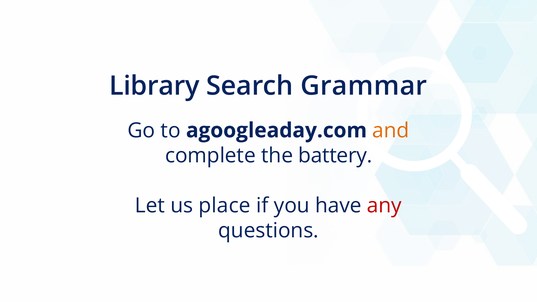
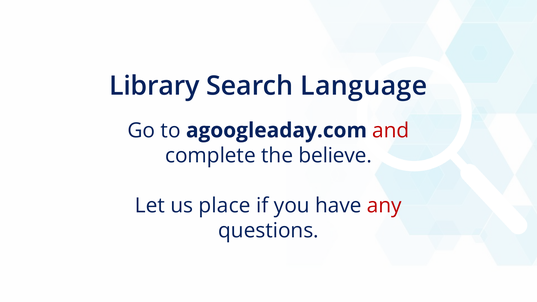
Grammar: Grammar -> Language
and colour: orange -> red
battery: battery -> believe
